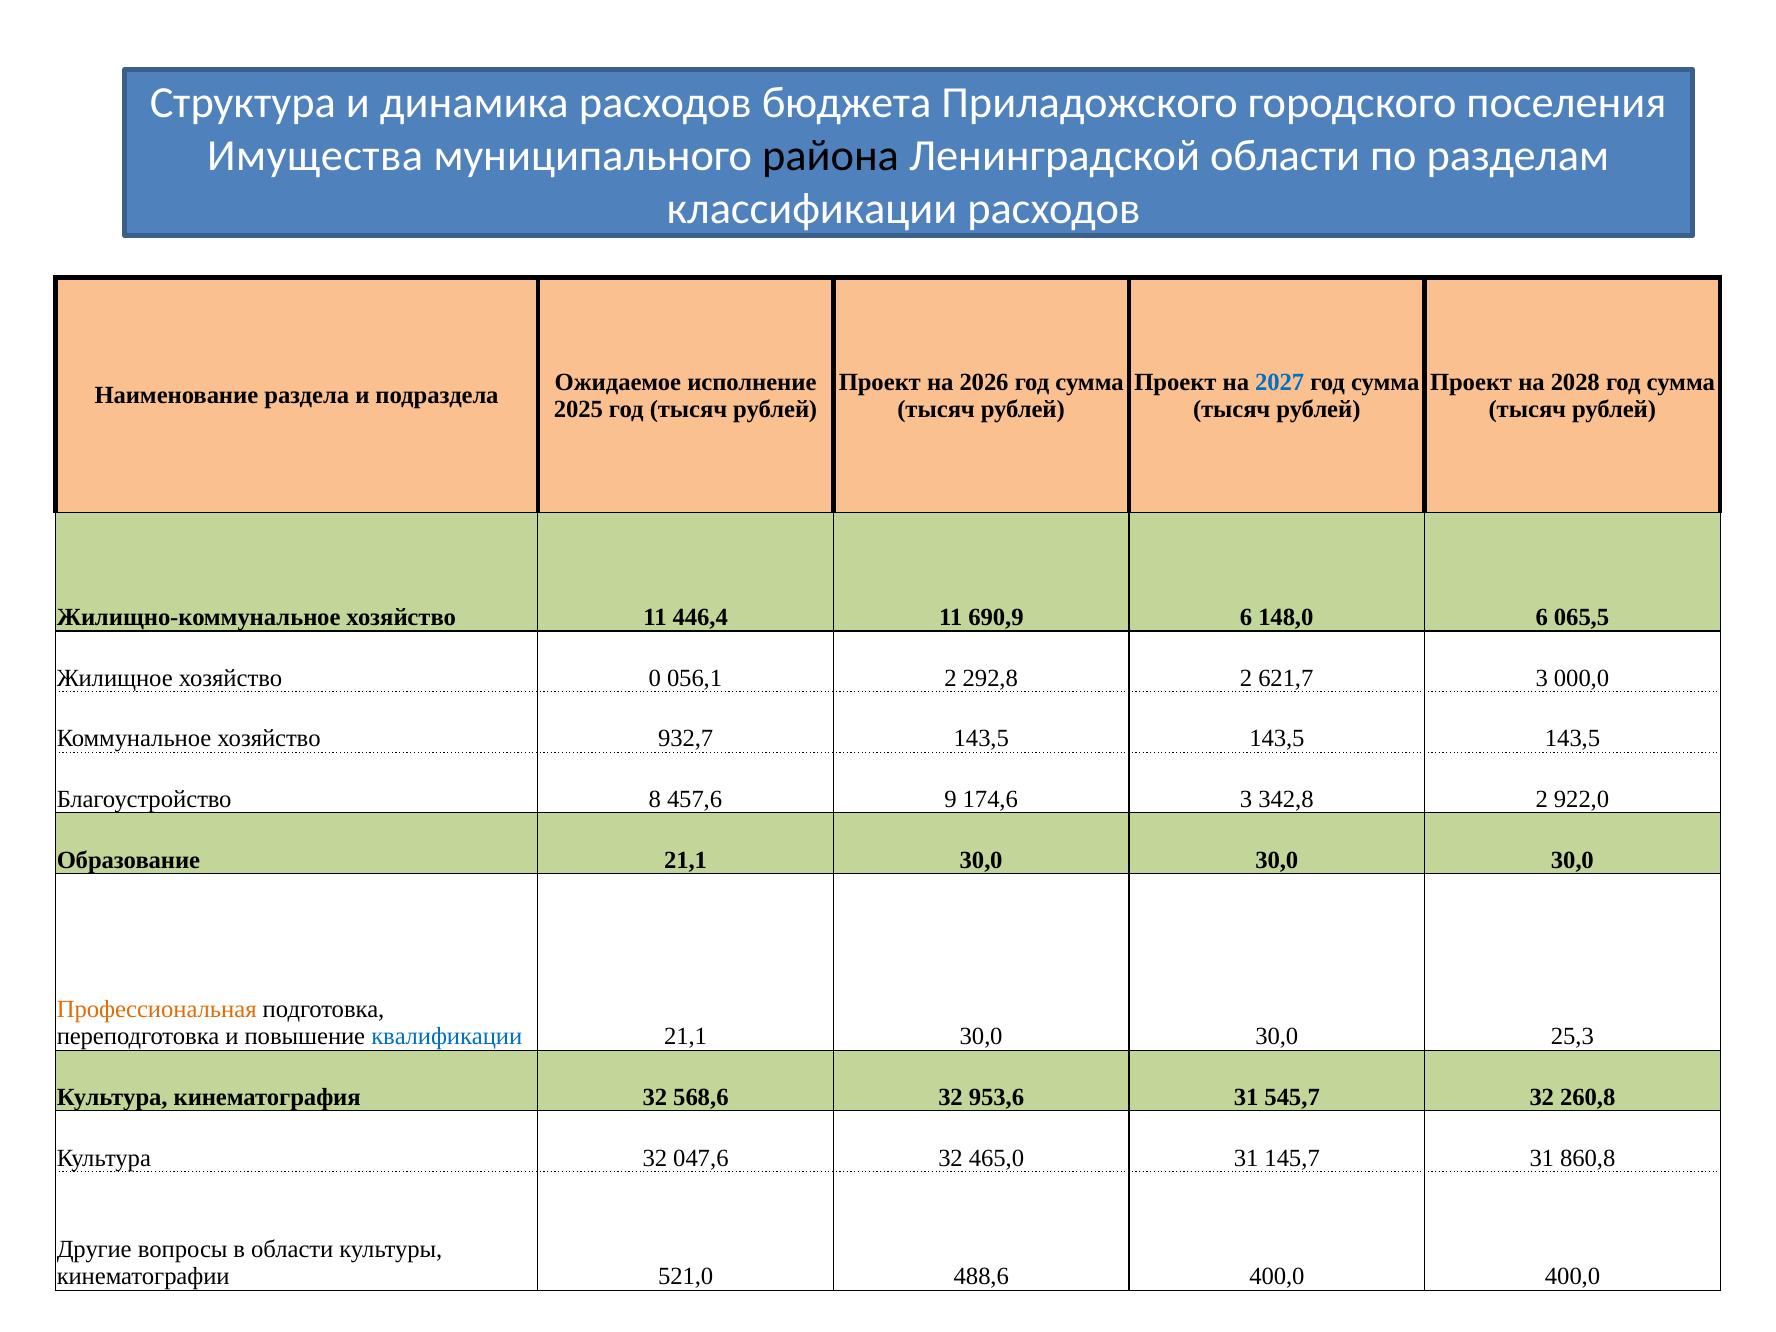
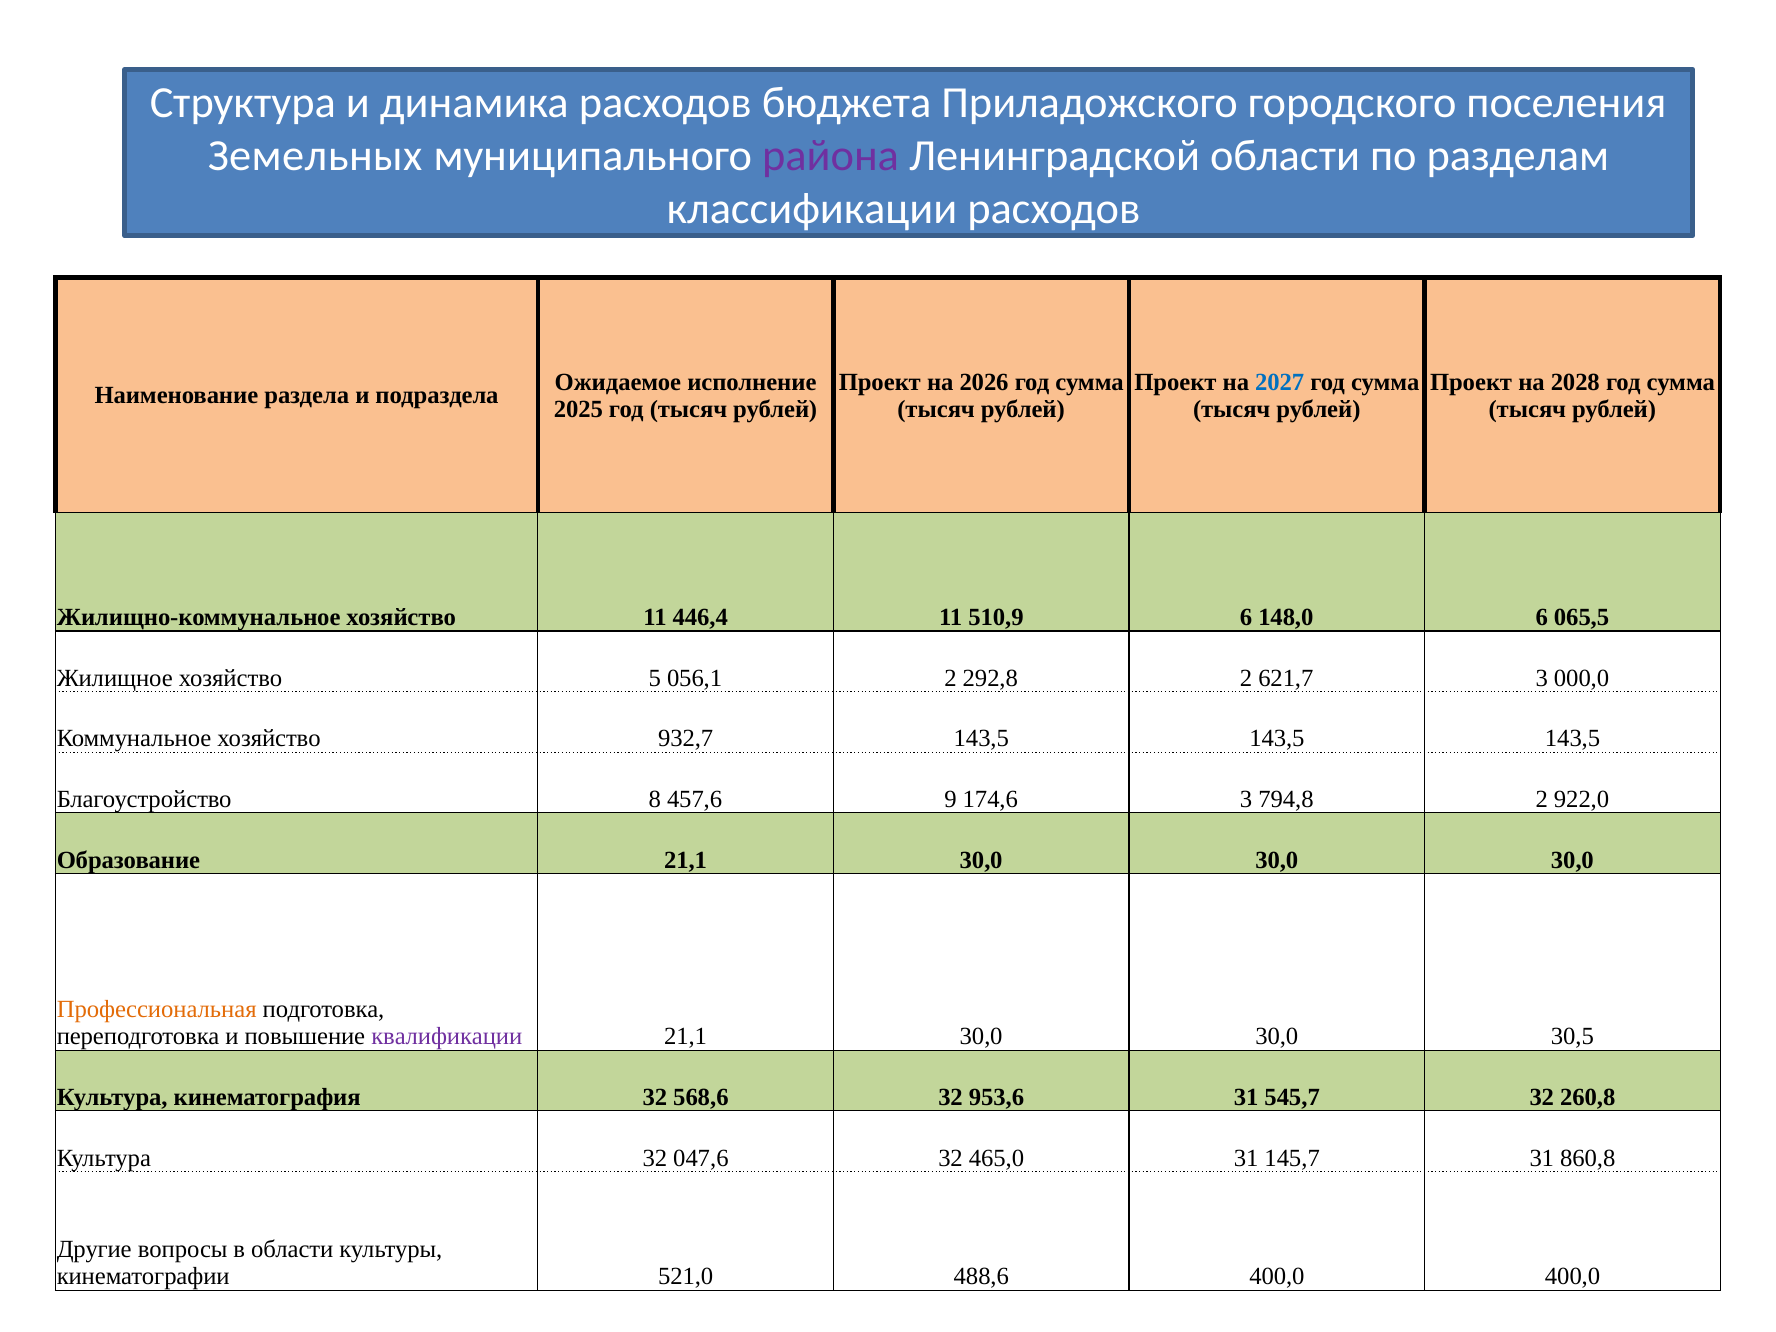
Имущества: Имущества -> Земельных
района colour: black -> purple
690,9: 690,9 -> 510,9
0: 0 -> 5
342,8: 342,8 -> 794,8
квалификации colour: blue -> purple
25,3: 25,3 -> 30,5
